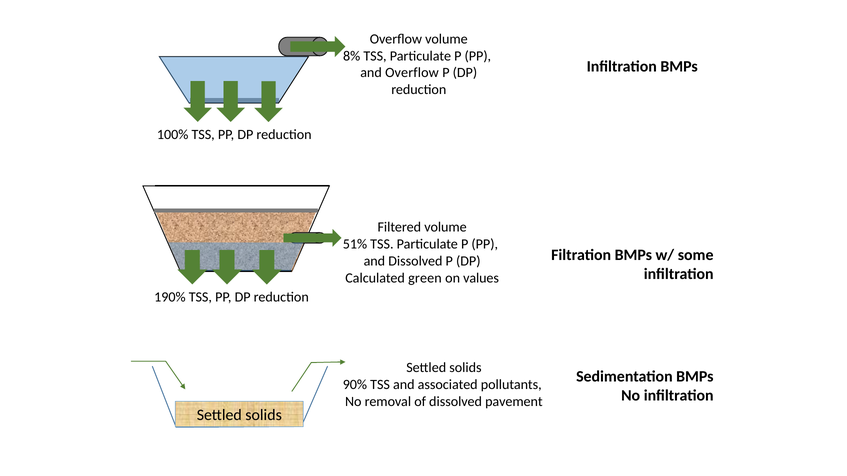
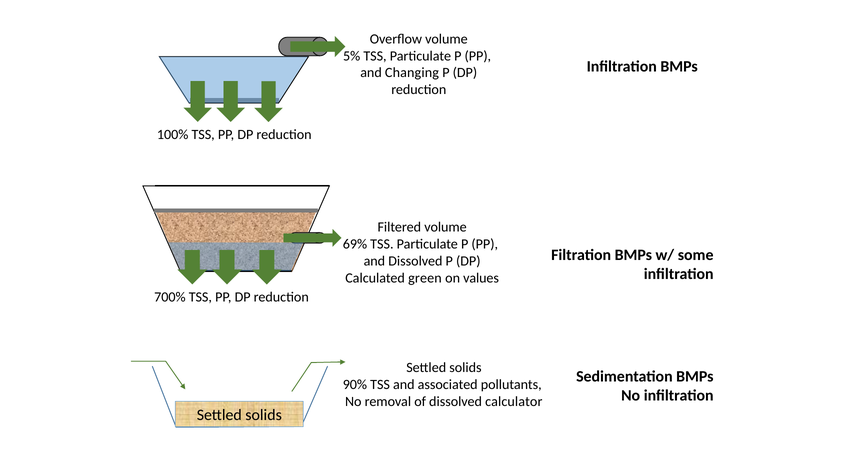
8%: 8% -> 5%
and Overflow: Overflow -> Changing
51%: 51% -> 69%
190%: 190% -> 700%
pavement: pavement -> calculator
